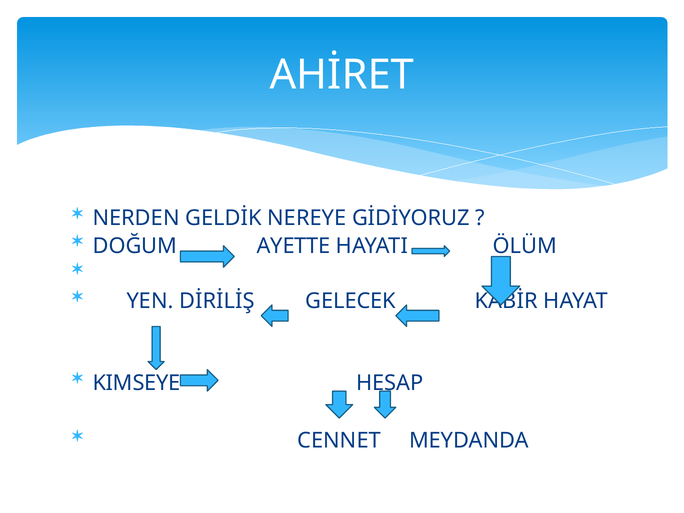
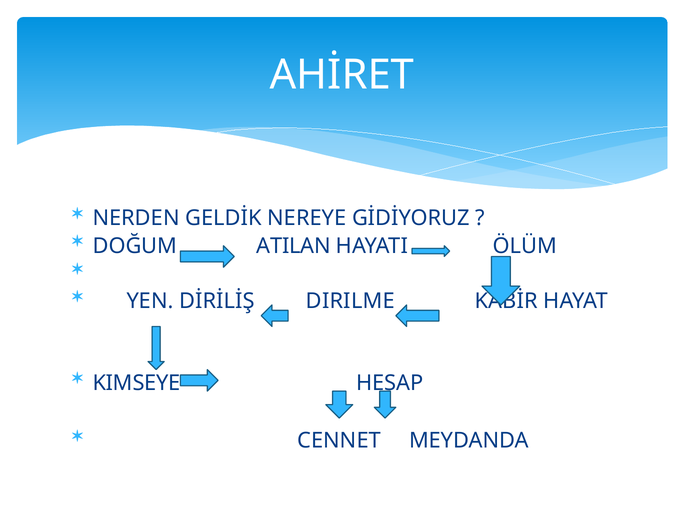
AYETTE: AYETTE -> ATILAN
GELECEK: GELECEK -> DIRILME
